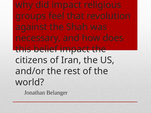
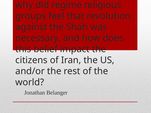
did impact: impact -> regime
